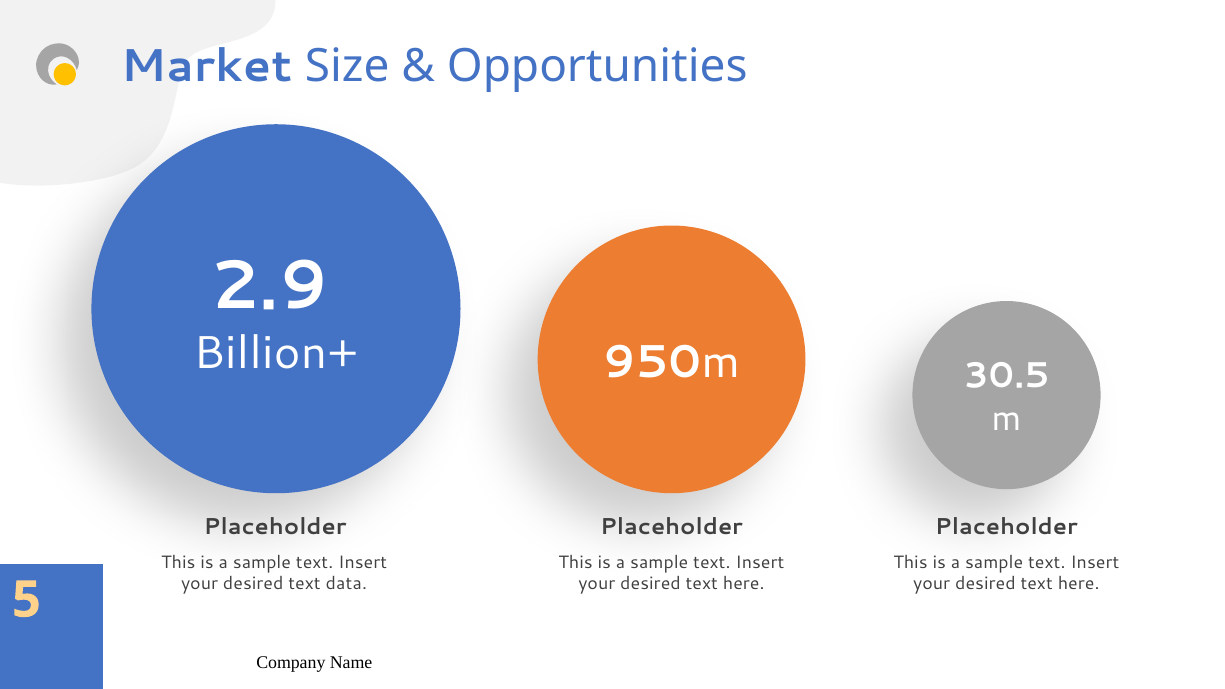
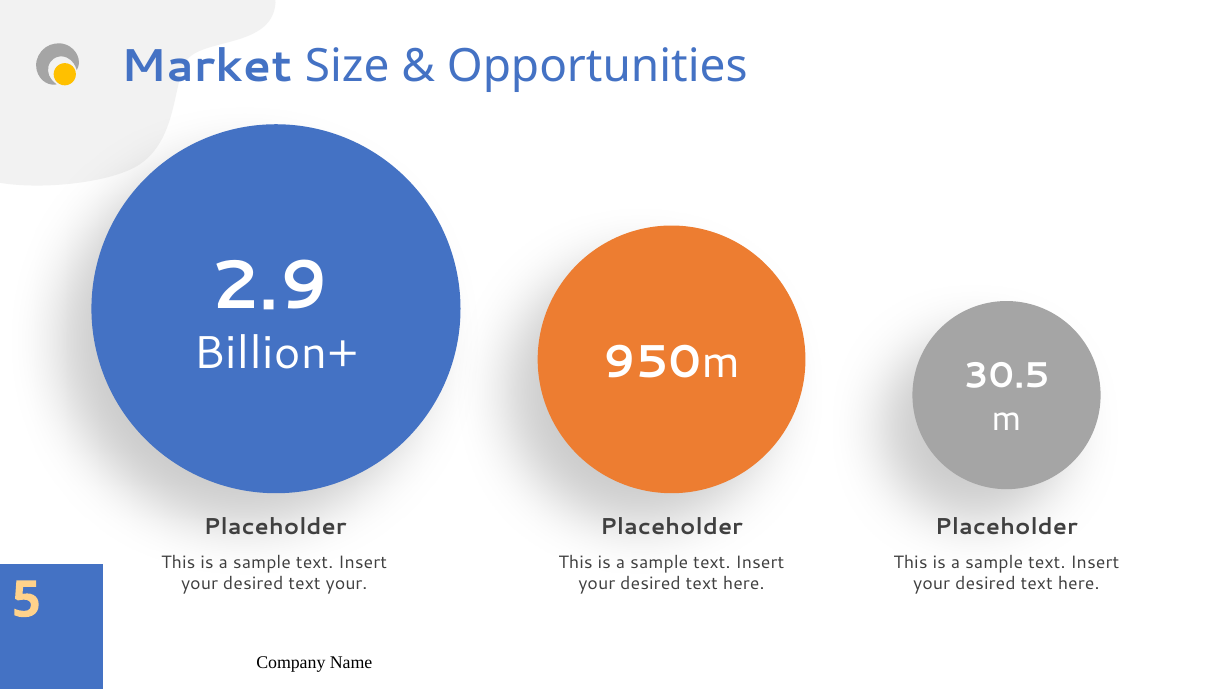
text data: data -> your
